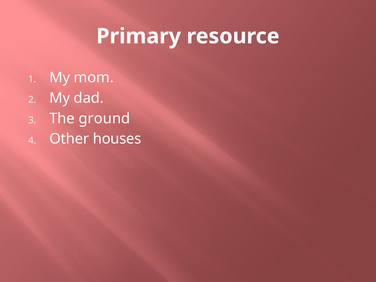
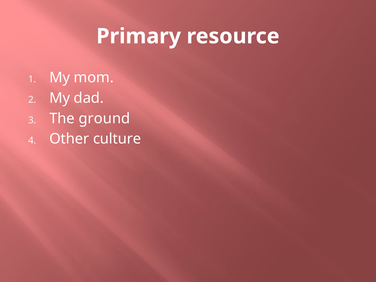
houses: houses -> culture
